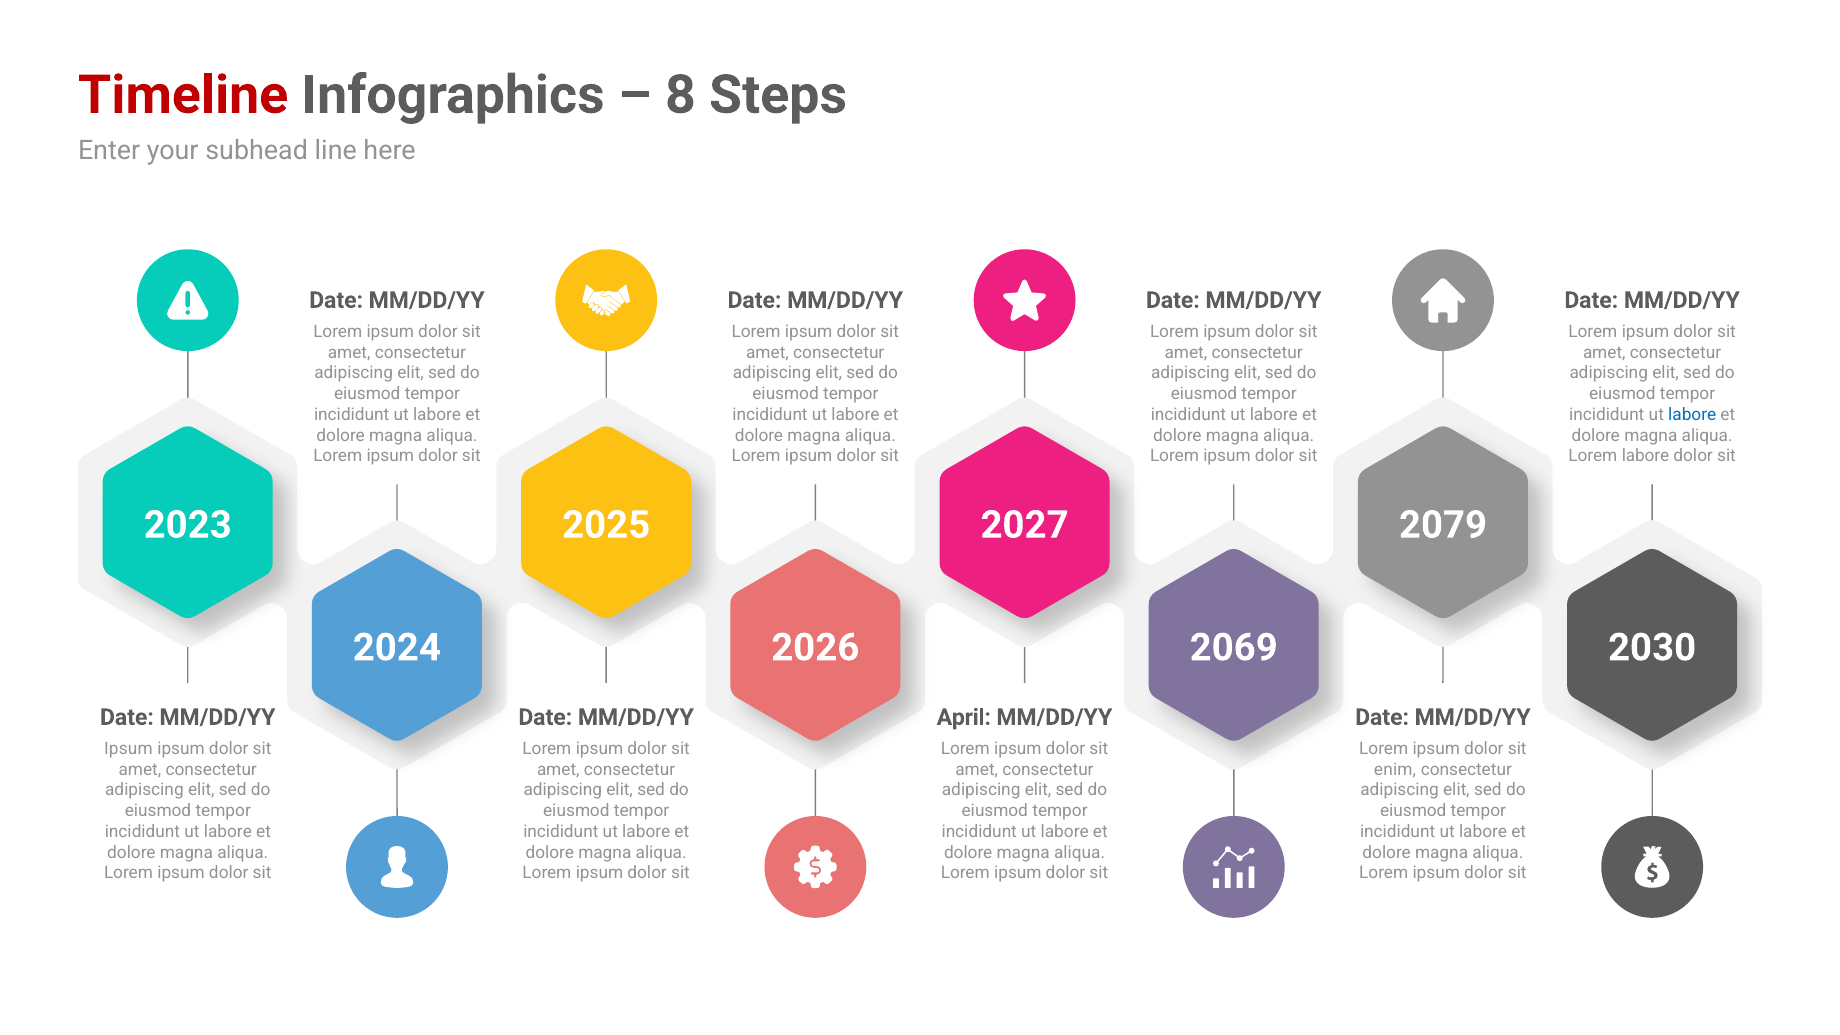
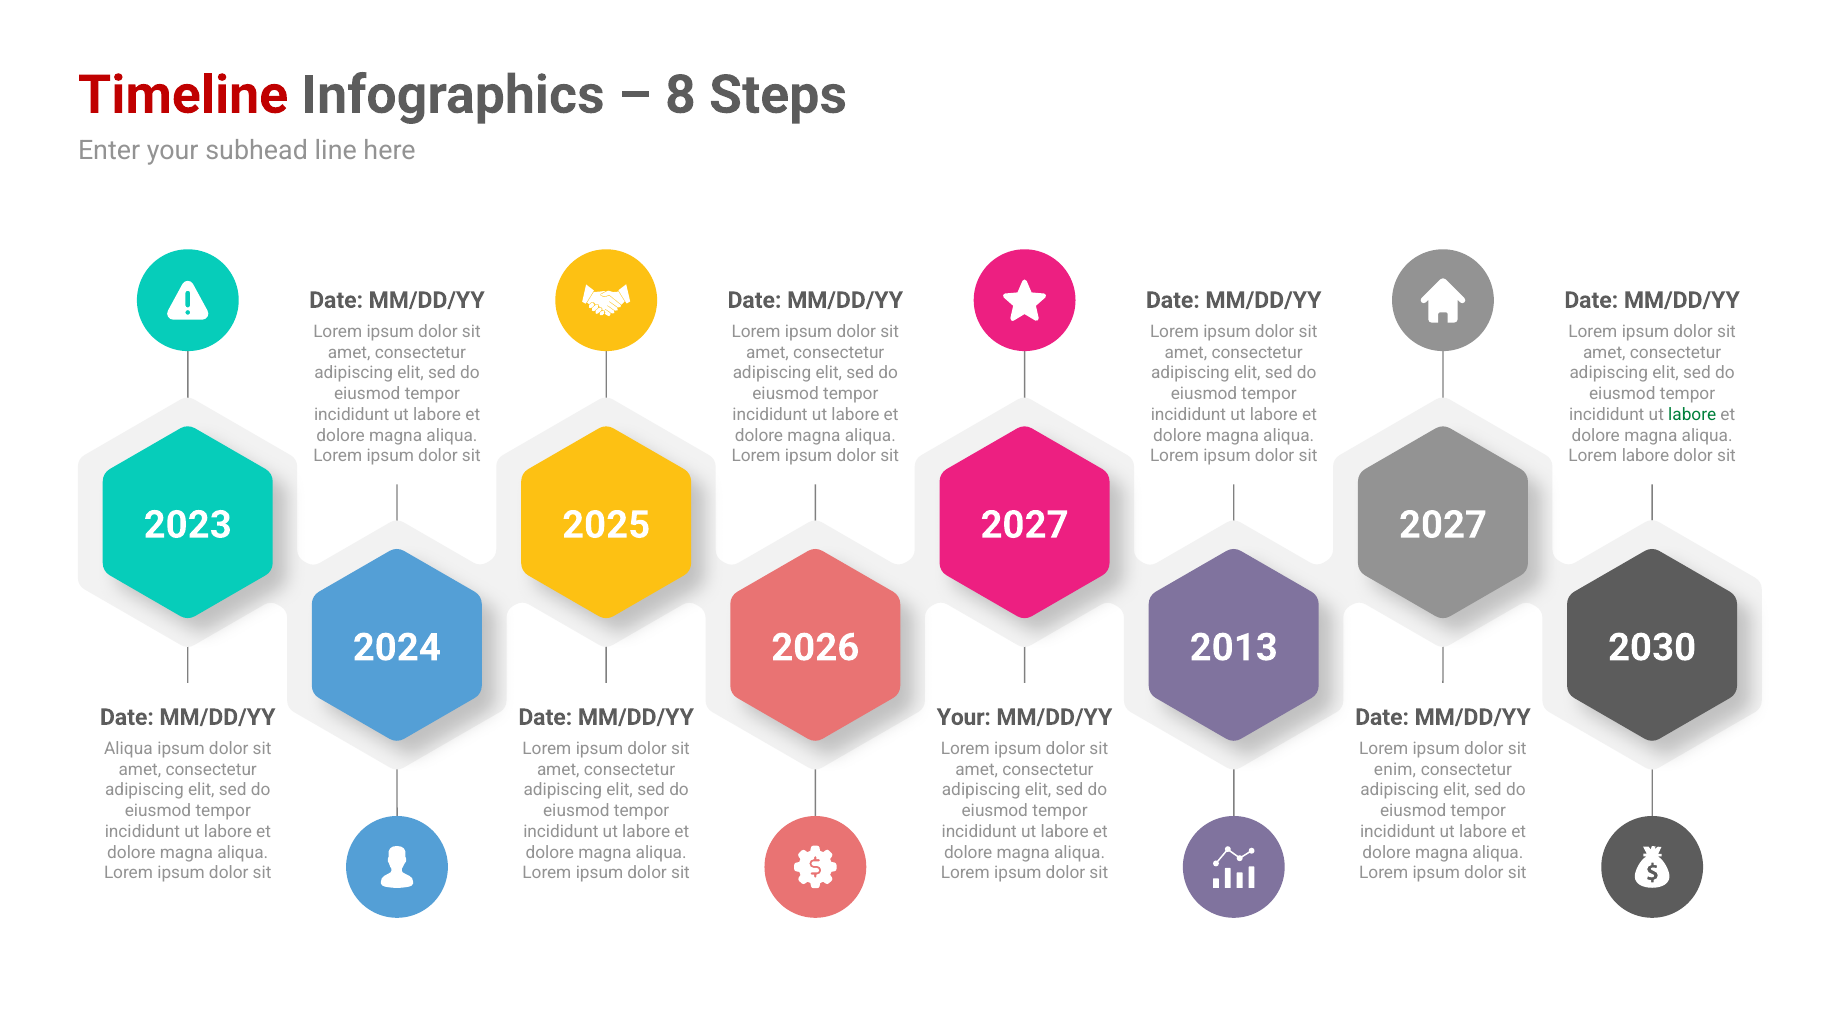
labore at (1692, 415) colour: blue -> green
2027 2079: 2079 -> 2027
2069: 2069 -> 2013
April at (964, 717): April -> Your
Ipsum at (128, 749): Ipsum -> Aliqua
